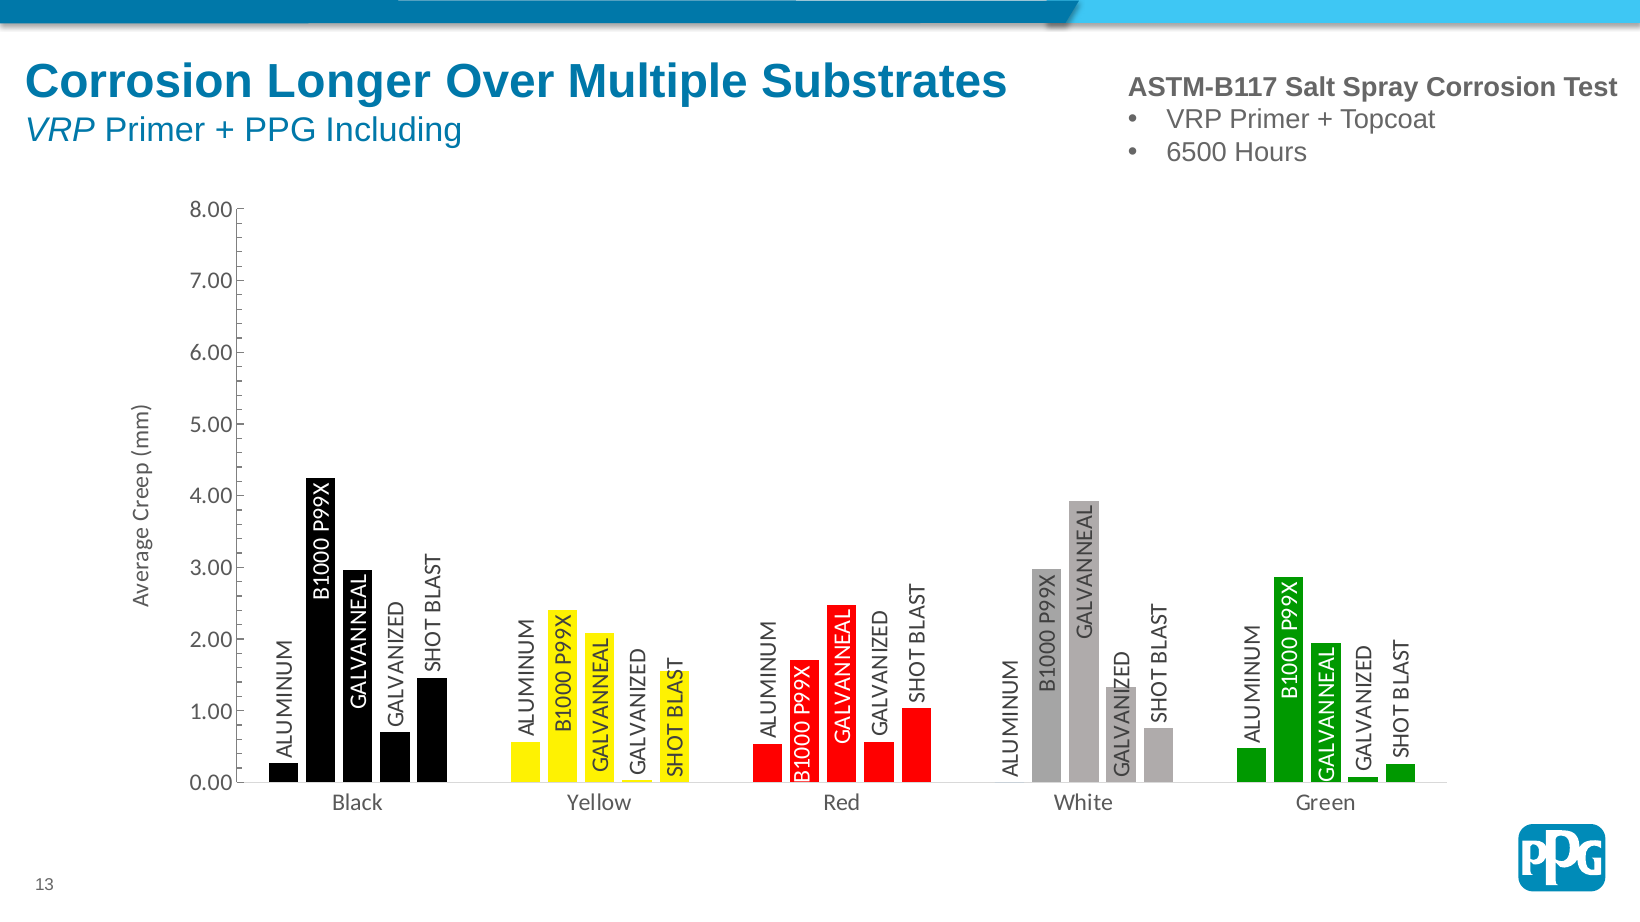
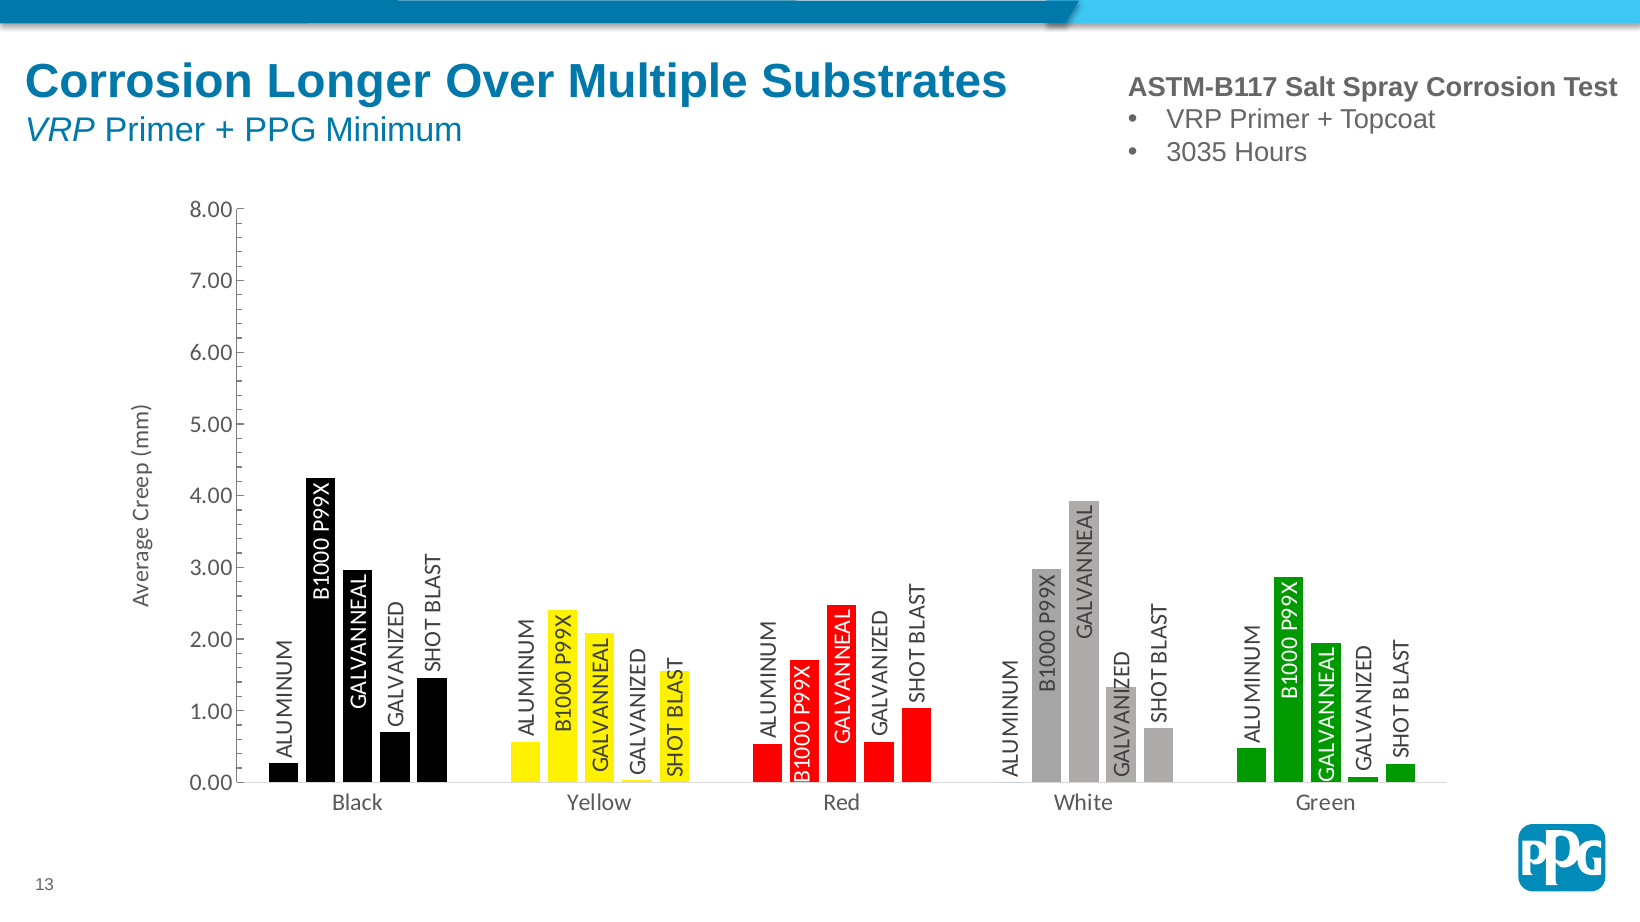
Including: Including -> Minimum
6500: 6500 -> 3035
